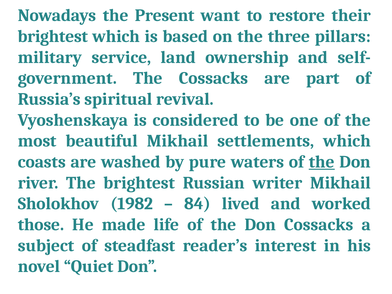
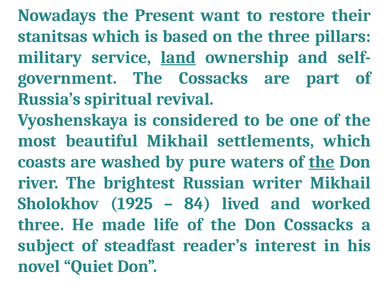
brightest at (53, 36): brightest -> stanitsas
land underline: none -> present
1982: 1982 -> 1925
those at (41, 225): those -> three
